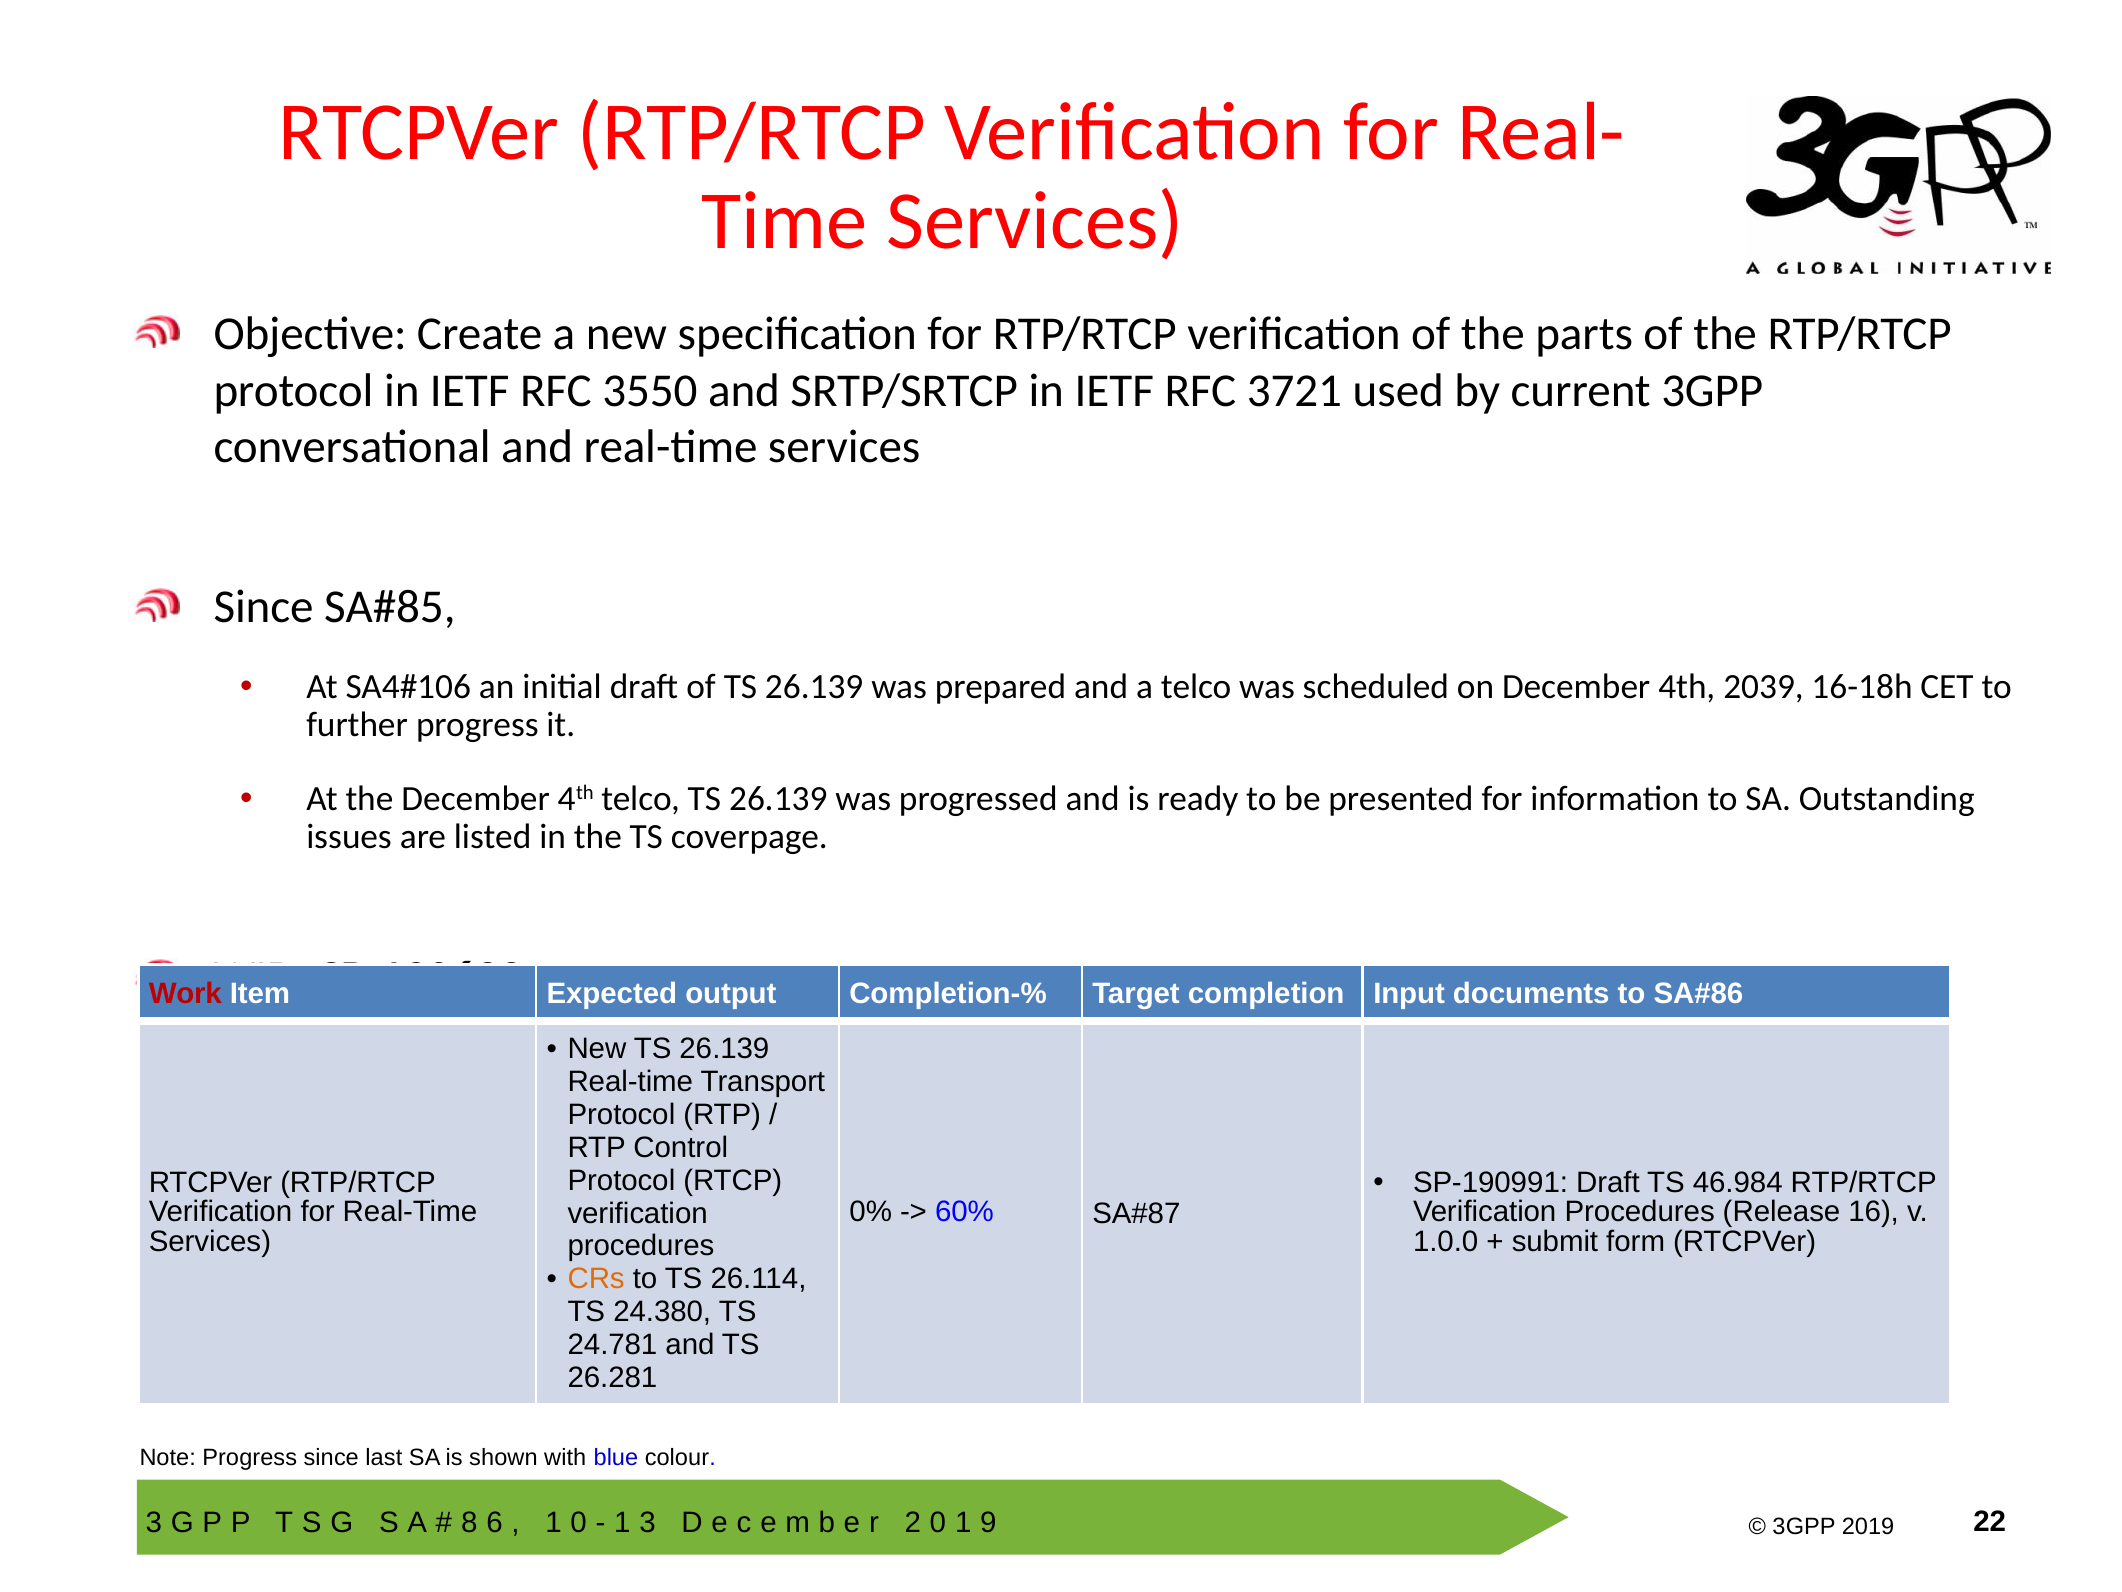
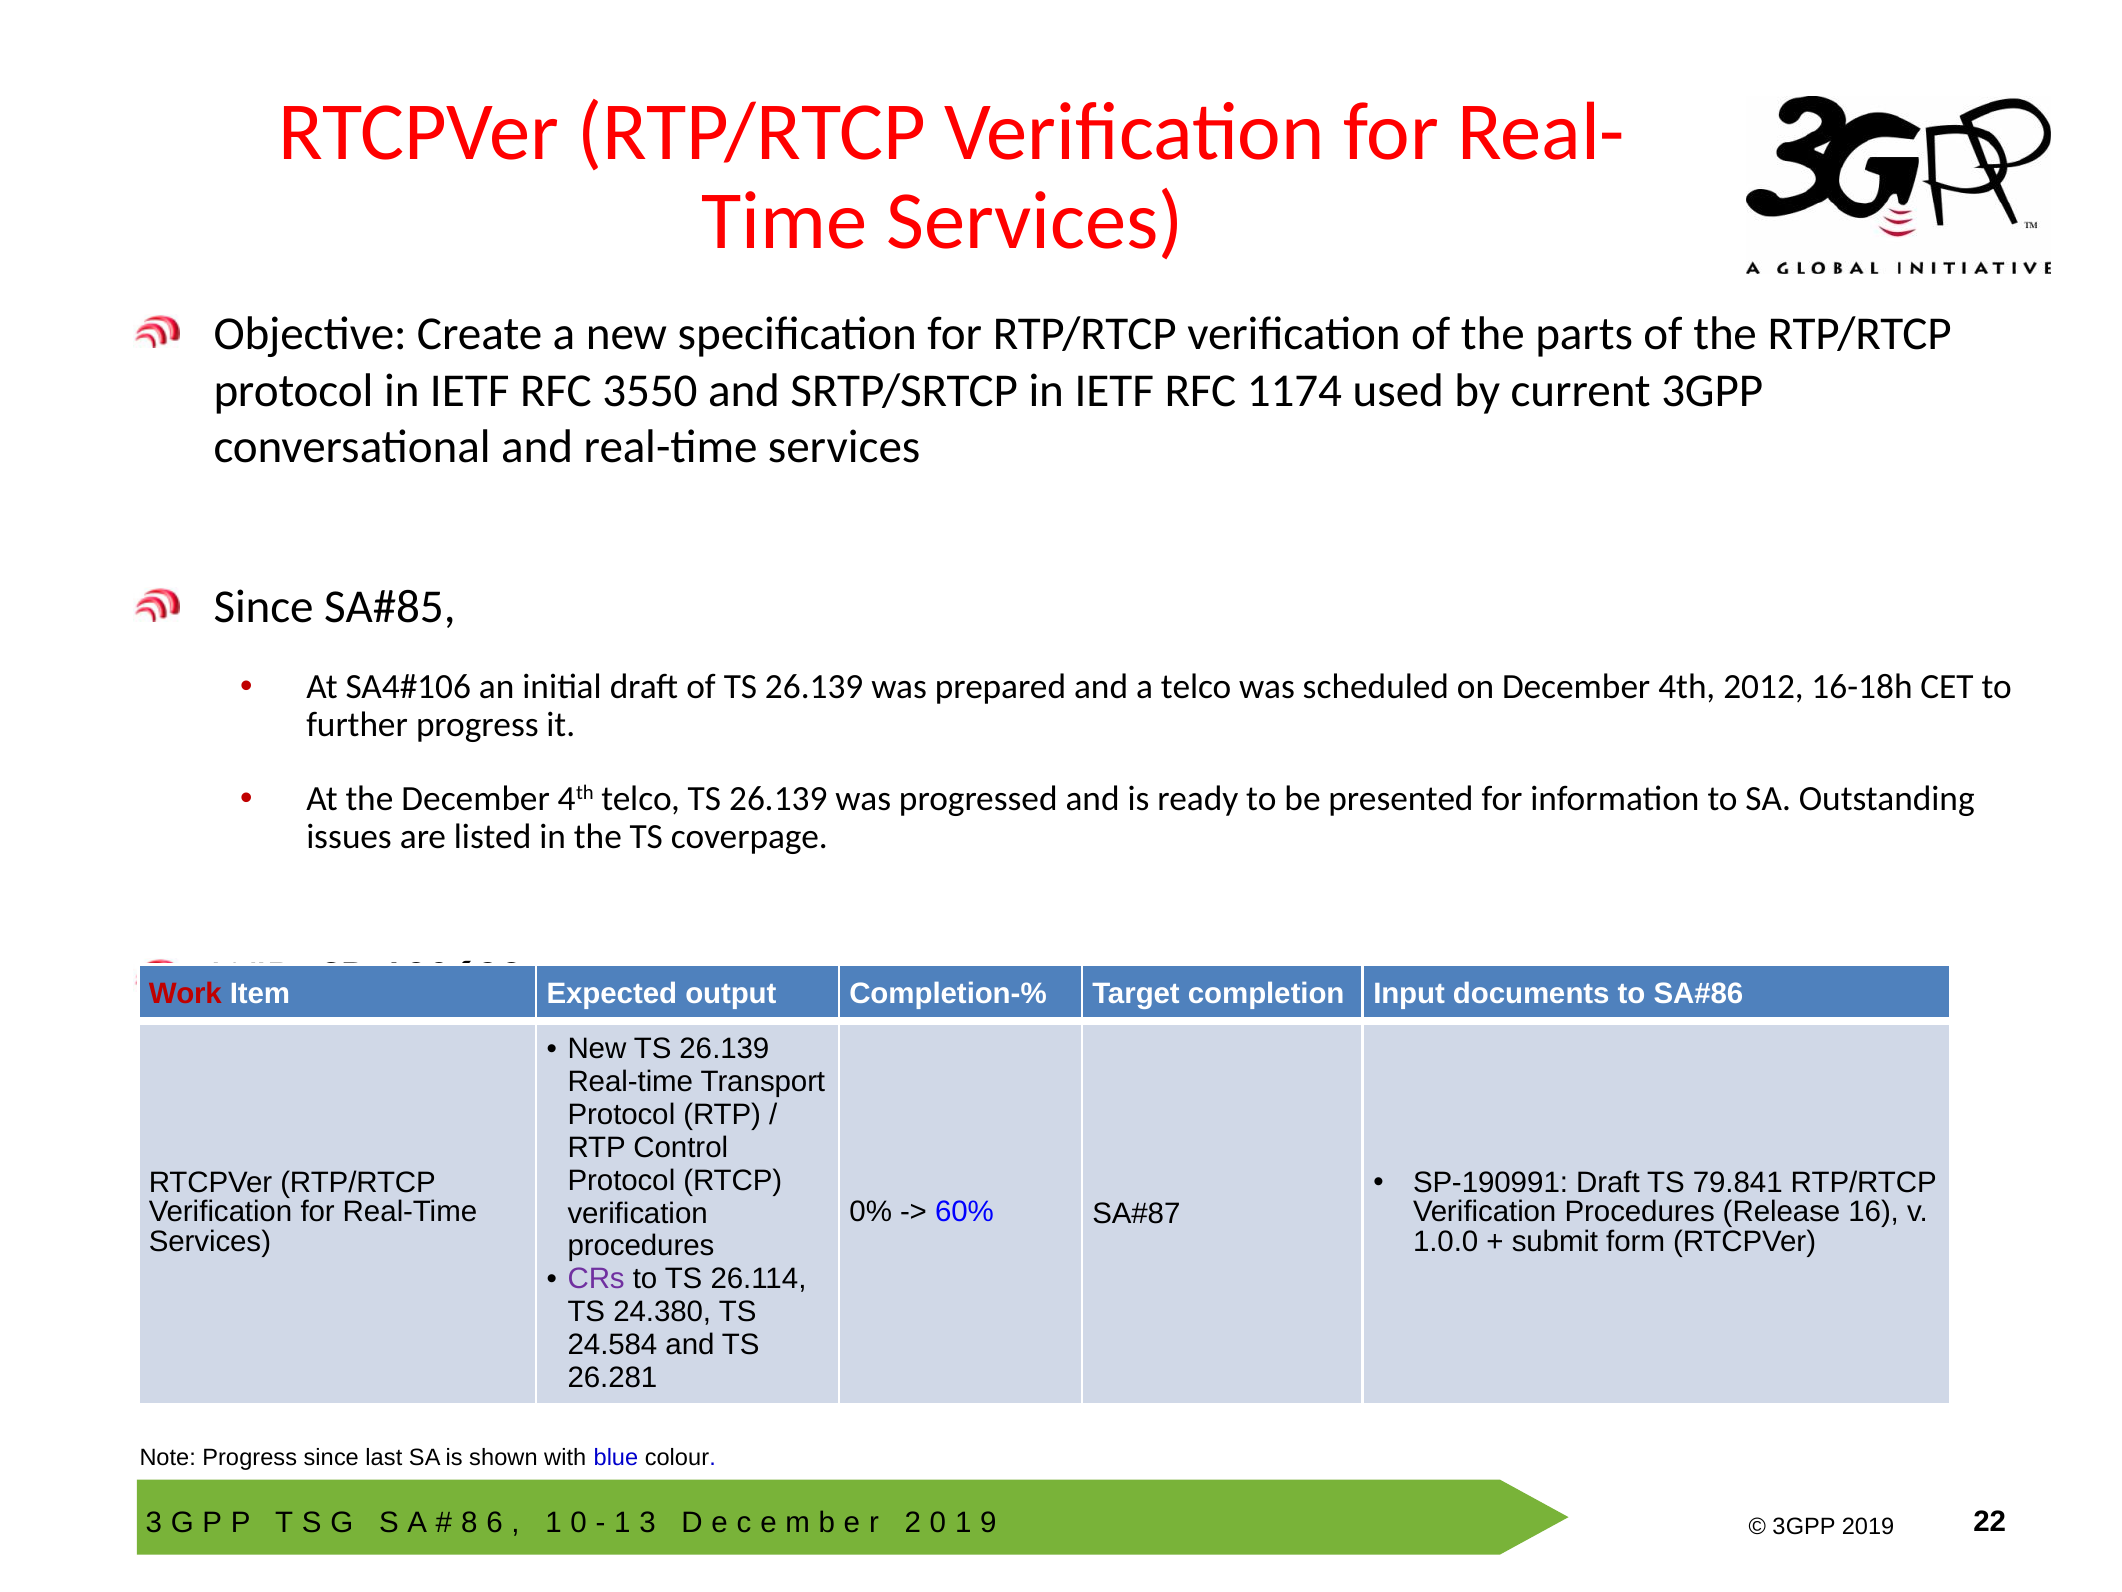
3721: 3721 -> 1174
4th 2039: 2039 -> 2012
46.984: 46.984 -> 79.841
CRs colour: orange -> purple
24.781: 24.781 -> 24.584
